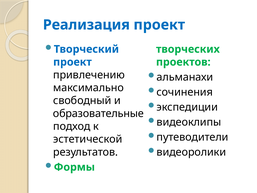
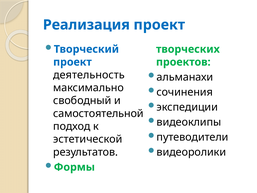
привлечению: привлечению -> деятельность
образовательные: образовательные -> самостоятельной
